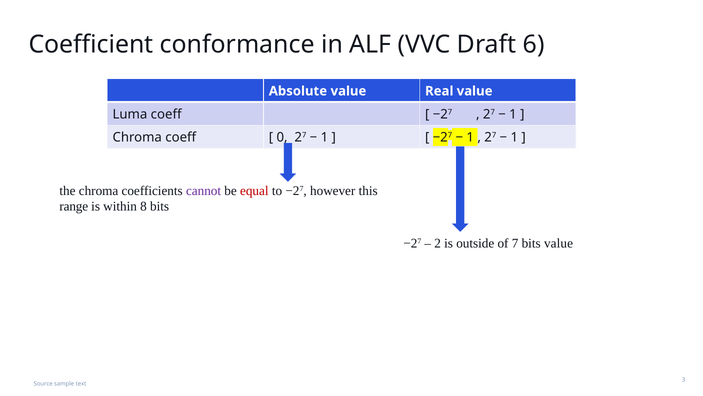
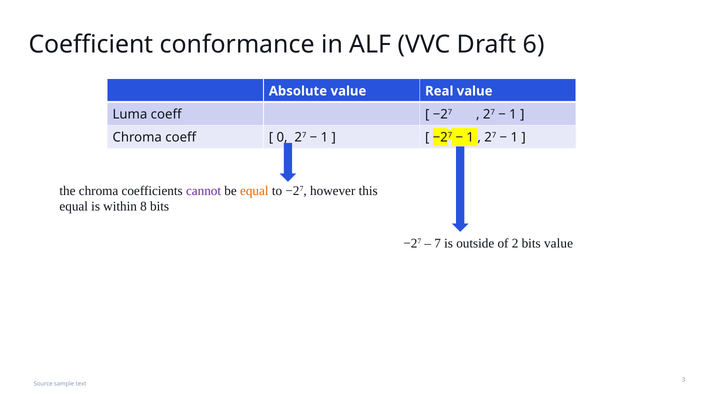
equal at (254, 190) colour: red -> orange
range at (74, 206): range -> equal
2: 2 -> 7
7: 7 -> 2
